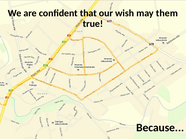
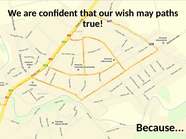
them: them -> paths
